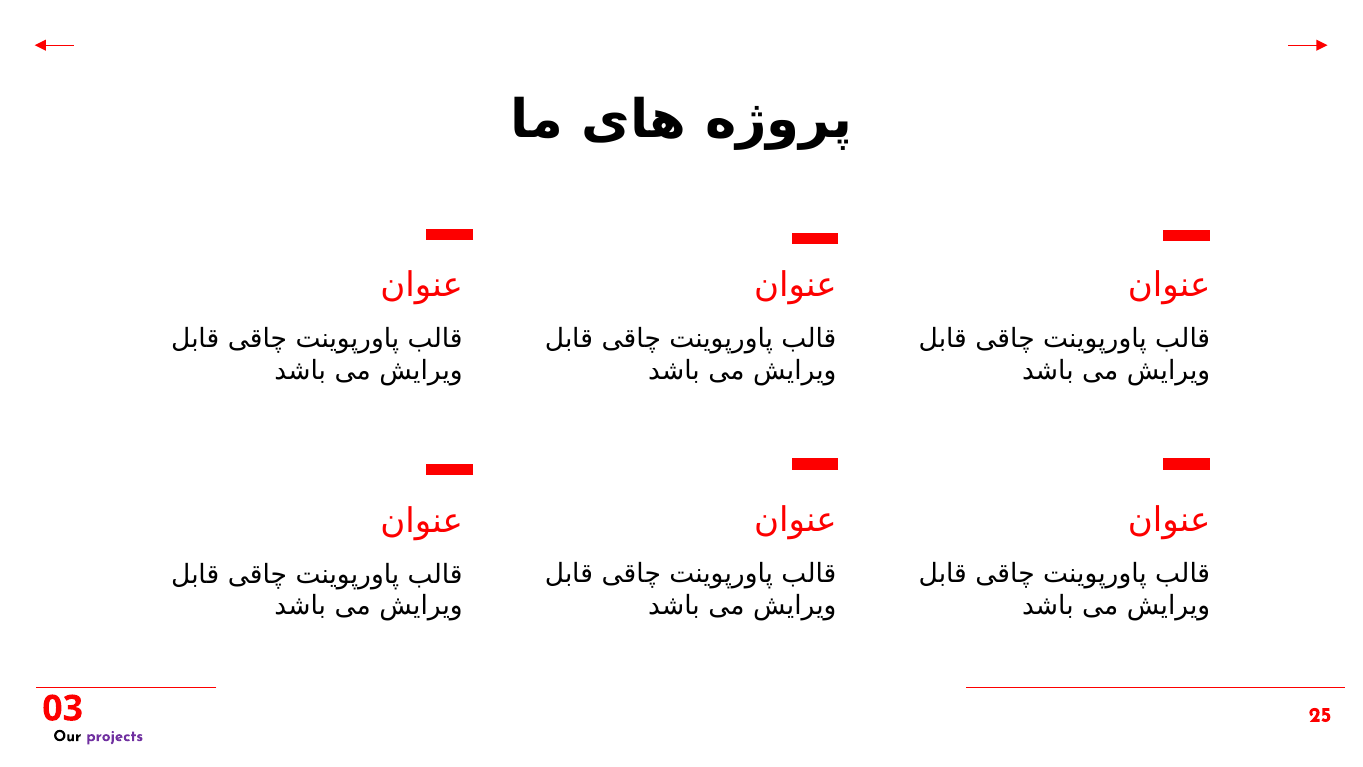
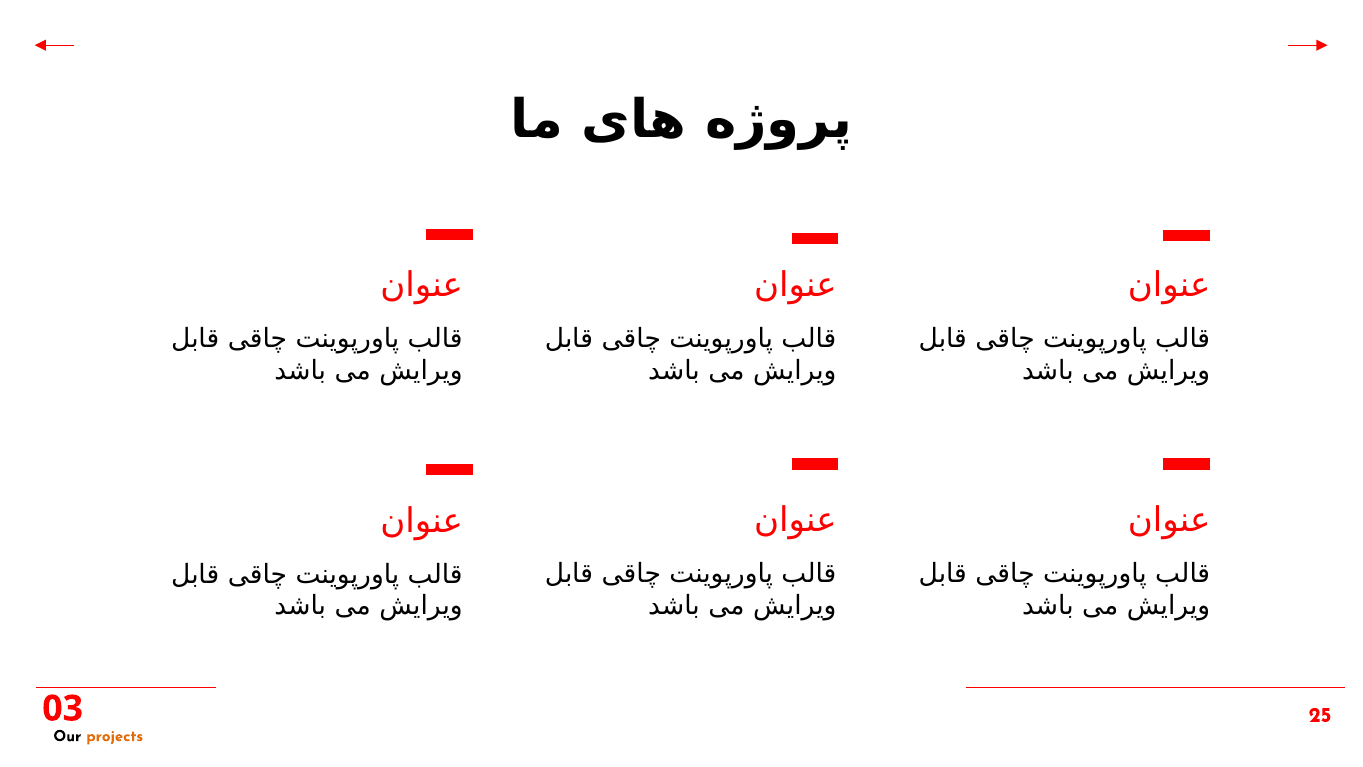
projects colour: purple -> orange
